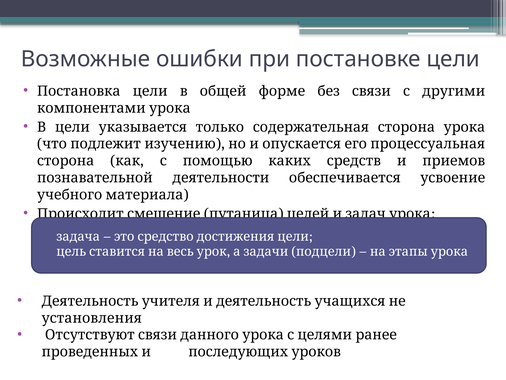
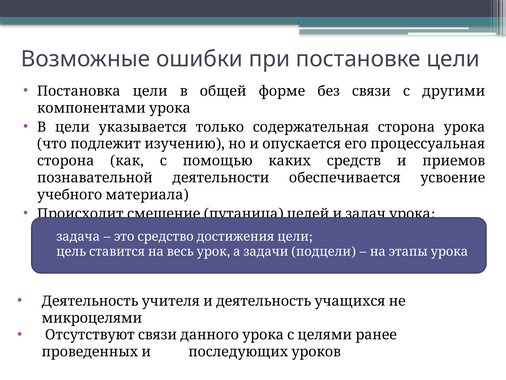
установления: установления -> микроцелями
